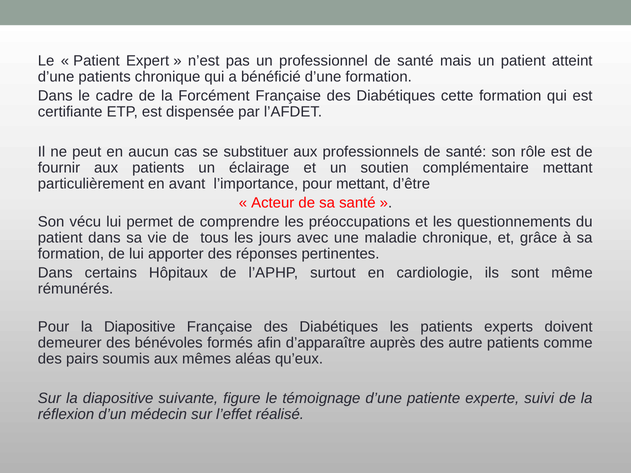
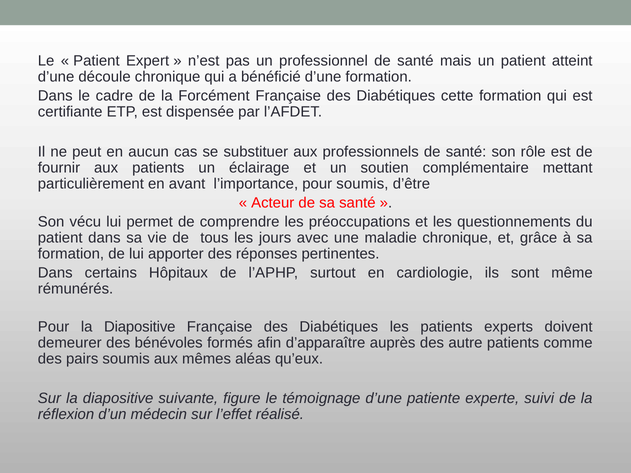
d’une patients: patients -> découle
pour mettant: mettant -> soumis
